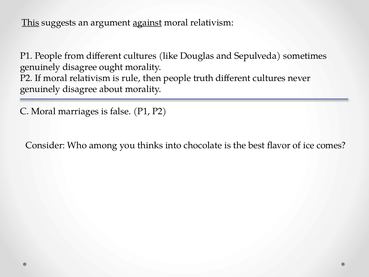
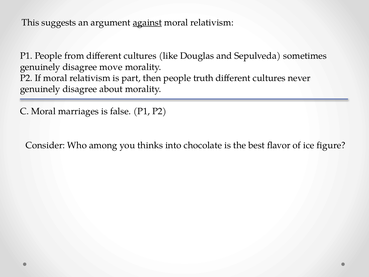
This underline: present -> none
ought: ought -> move
rule: rule -> part
comes: comes -> figure
